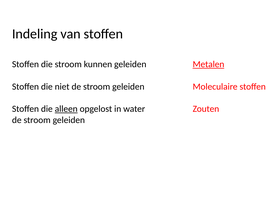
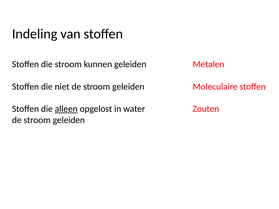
Metalen underline: present -> none
